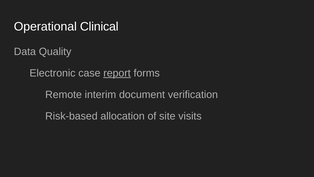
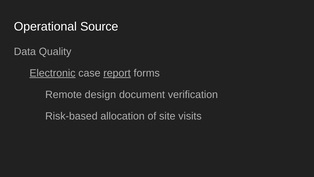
Clinical: Clinical -> Source
Electronic underline: none -> present
interim: interim -> design
